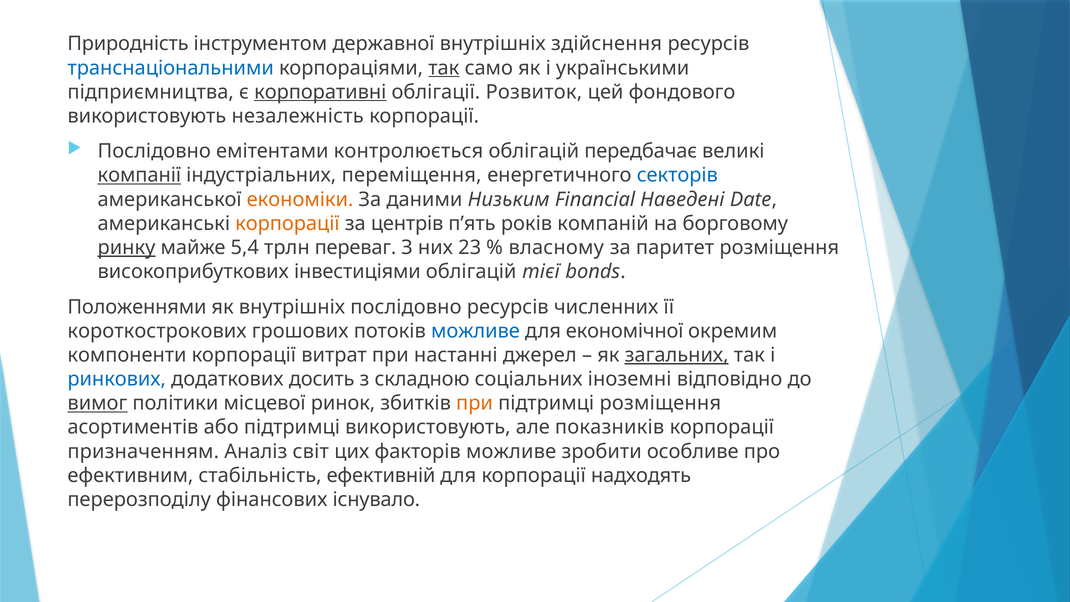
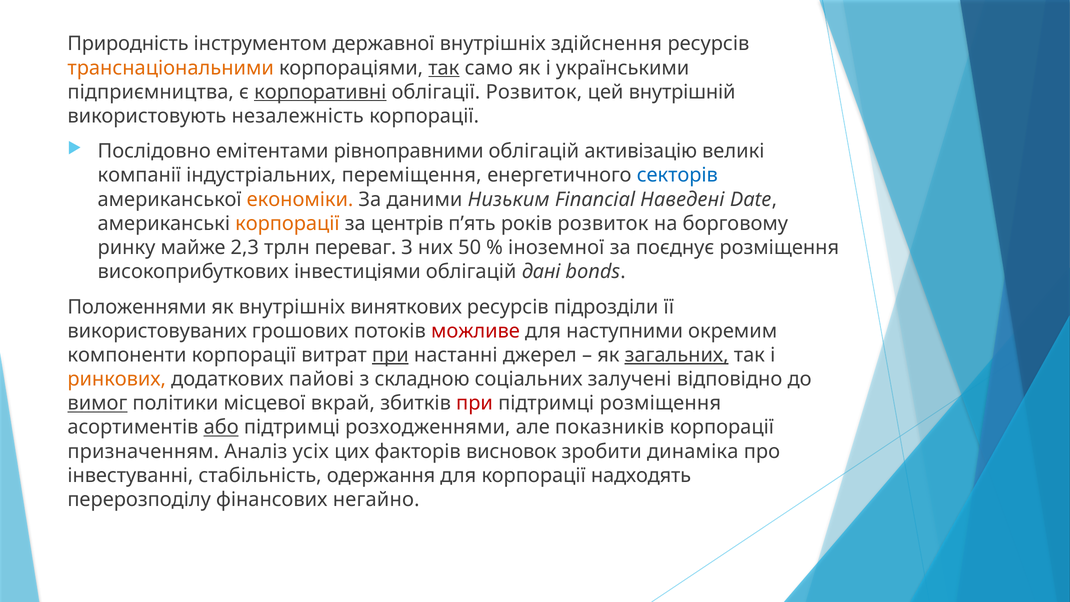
транснаціональними colour: blue -> orange
фондового: фондового -> внутрішній
контролюється: контролюється -> рівноправними
передбачає: передбачає -> активізацію
компанії underline: present -> none
років компаній: компаній -> розвиток
ринку underline: present -> none
5,4: 5,4 -> 2,3
23: 23 -> 50
власному: власному -> іноземної
паритет: паритет -> поєднує
тієї: тієї -> дані
внутрішніх послідовно: послідовно -> виняткових
численних: численних -> підрозділи
короткострокових: короткострокових -> використовуваних
можливе at (475, 331) colour: blue -> red
економічної: економічної -> наступними
при at (390, 355) underline: none -> present
ринкових colour: blue -> orange
досить: досить -> пайові
іноземні: іноземні -> залучені
ринок: ринок -> вкрай
при at (475, 403) colour: orange -> red
або underline: none -> present
підтримці використовують: використовують -> розходженнями
світ: світ -> усіх
факторів можливе: можливе -> висновок
особливе: особливе -> динаміка
ефективним: ефективним -> інвестуванні
ефективній: ефективній -> одержання
існувало: існувало -> негайно
